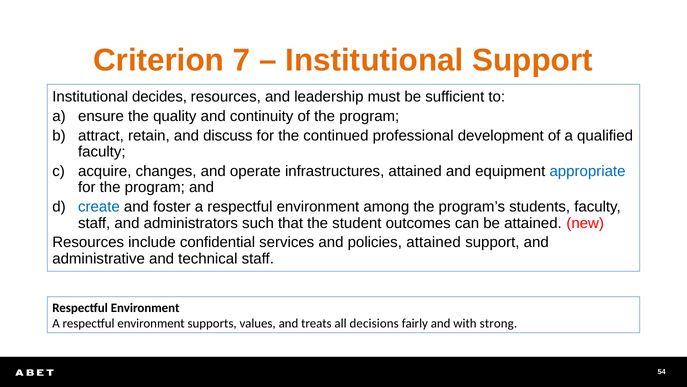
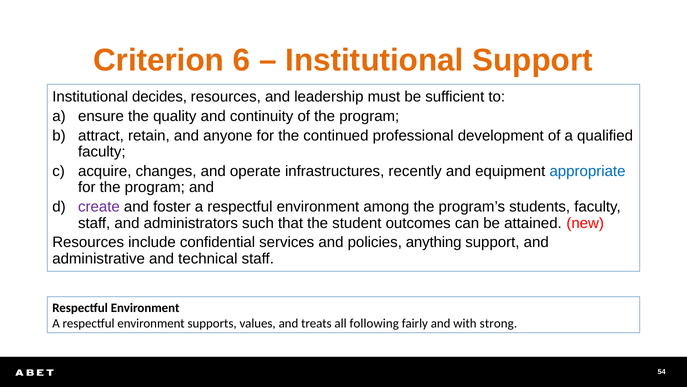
7: 7 -> 6
discuss: discuss -> anyone
infrastructures attained: attained -> recently
create colour: blue -> purple
policies attained: attained -> anything
decisions: decisions -> following
